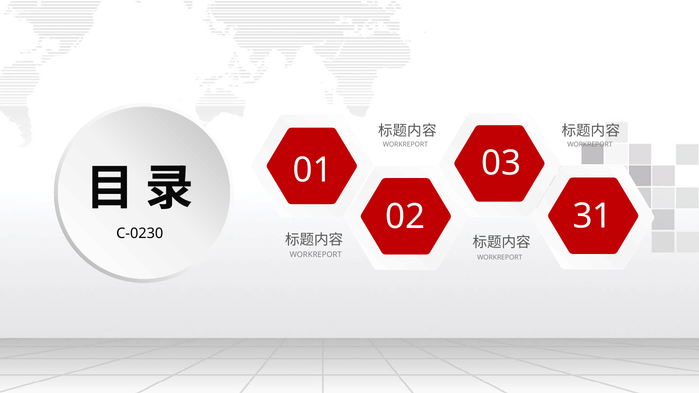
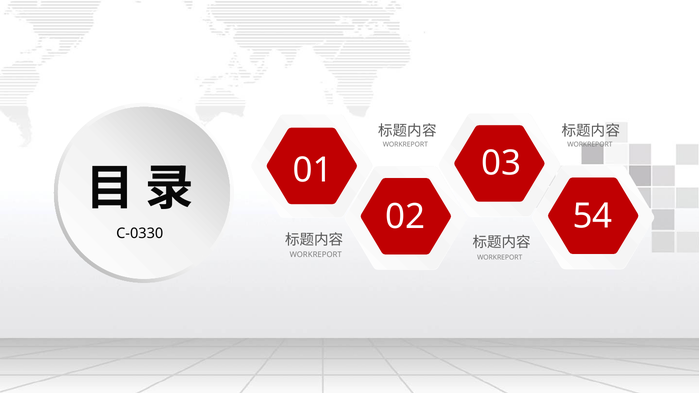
31: 31 -> 54
C-0230: C-0230 -> C-0330
